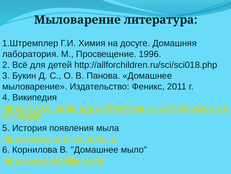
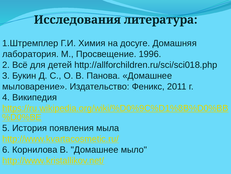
Мыловарение at (77, 20): Мыловарение -> Исследования
